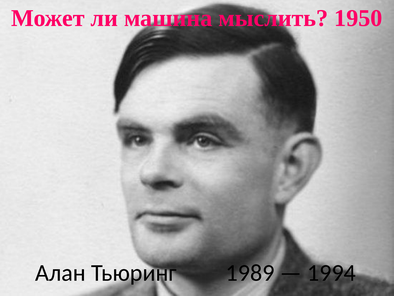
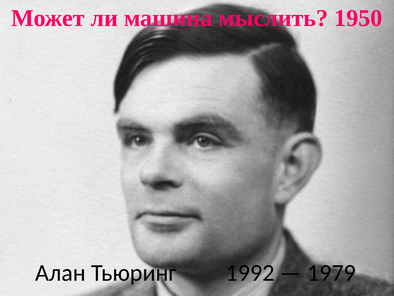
1989: 1989 -> 1992
1994: 1994 -> 1979
